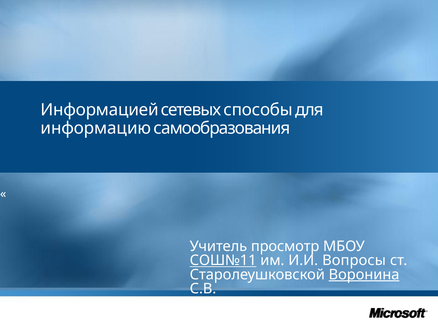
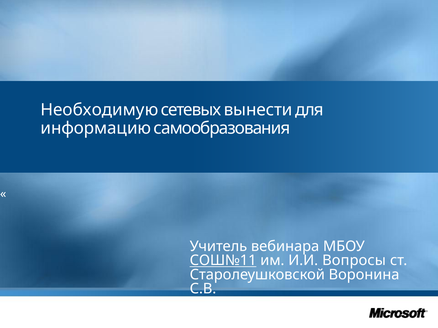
Информацией: Информацией -> Необходимую
способы: способы -> вынести
просмотр: просмотр -> вебинара
Воронина underline: present -> none
